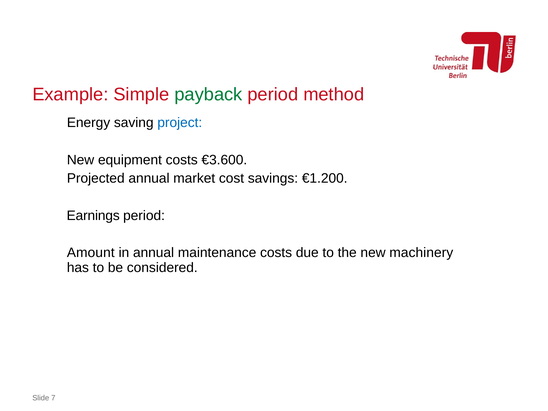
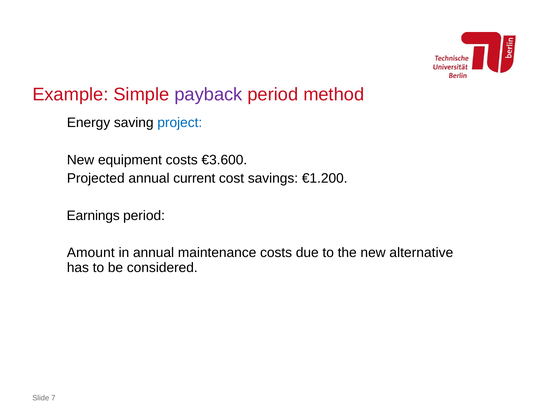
payback colour: green -> purple
market: market -> current
machinery: machinery -> alternative
